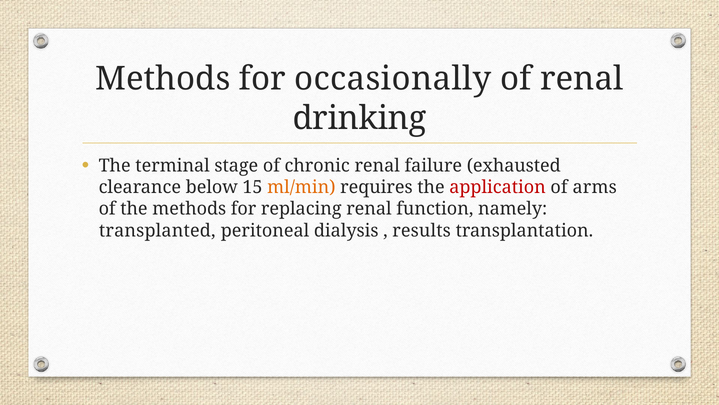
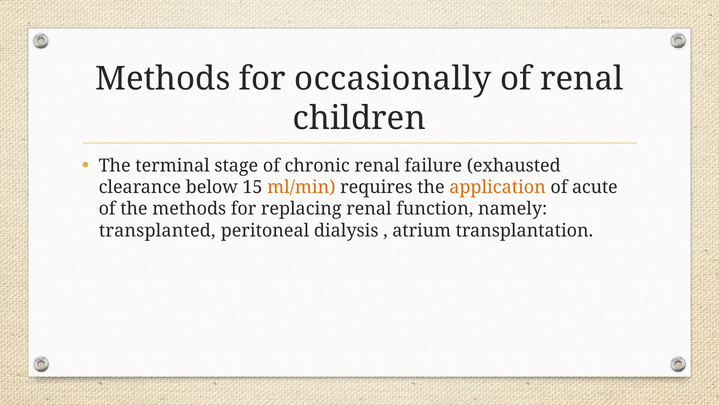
drinking: drinking -> children
application colour: red -> orange
arms: arms -> acute
results: results -> atrium
